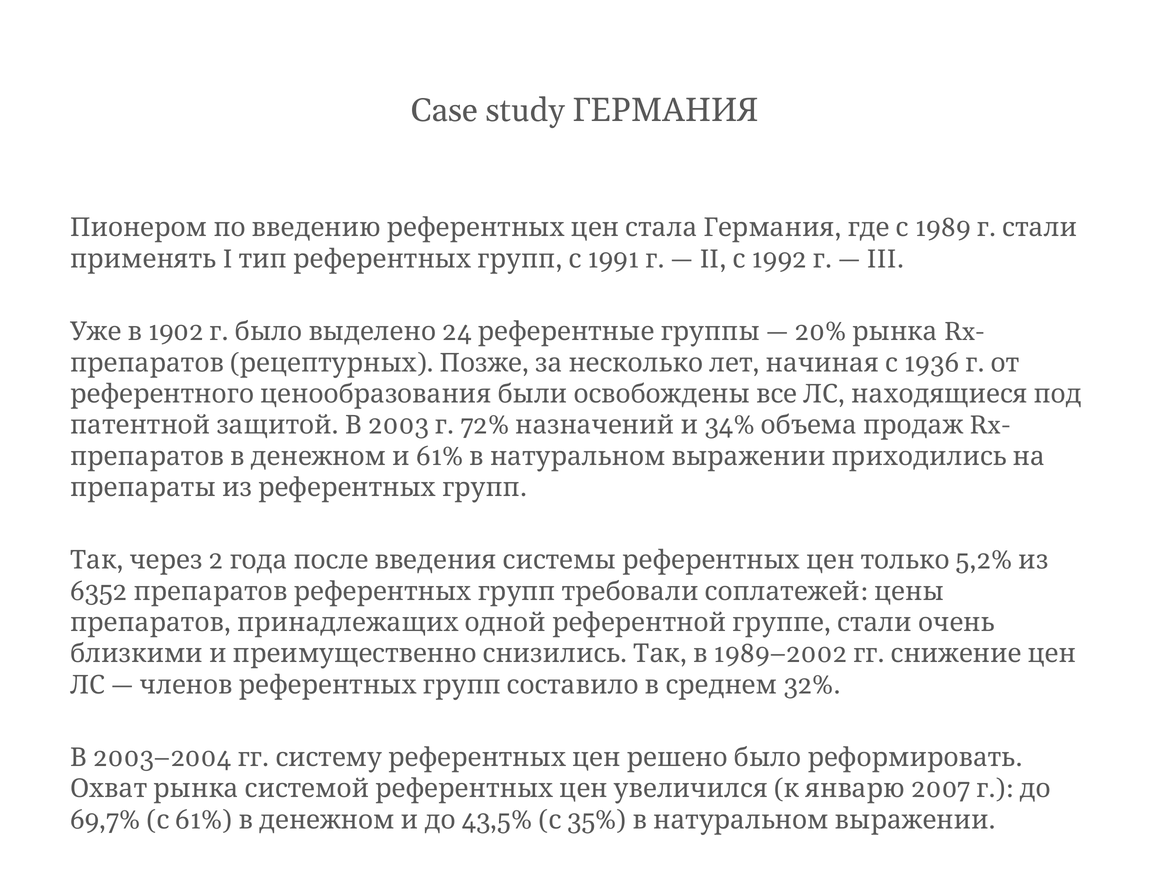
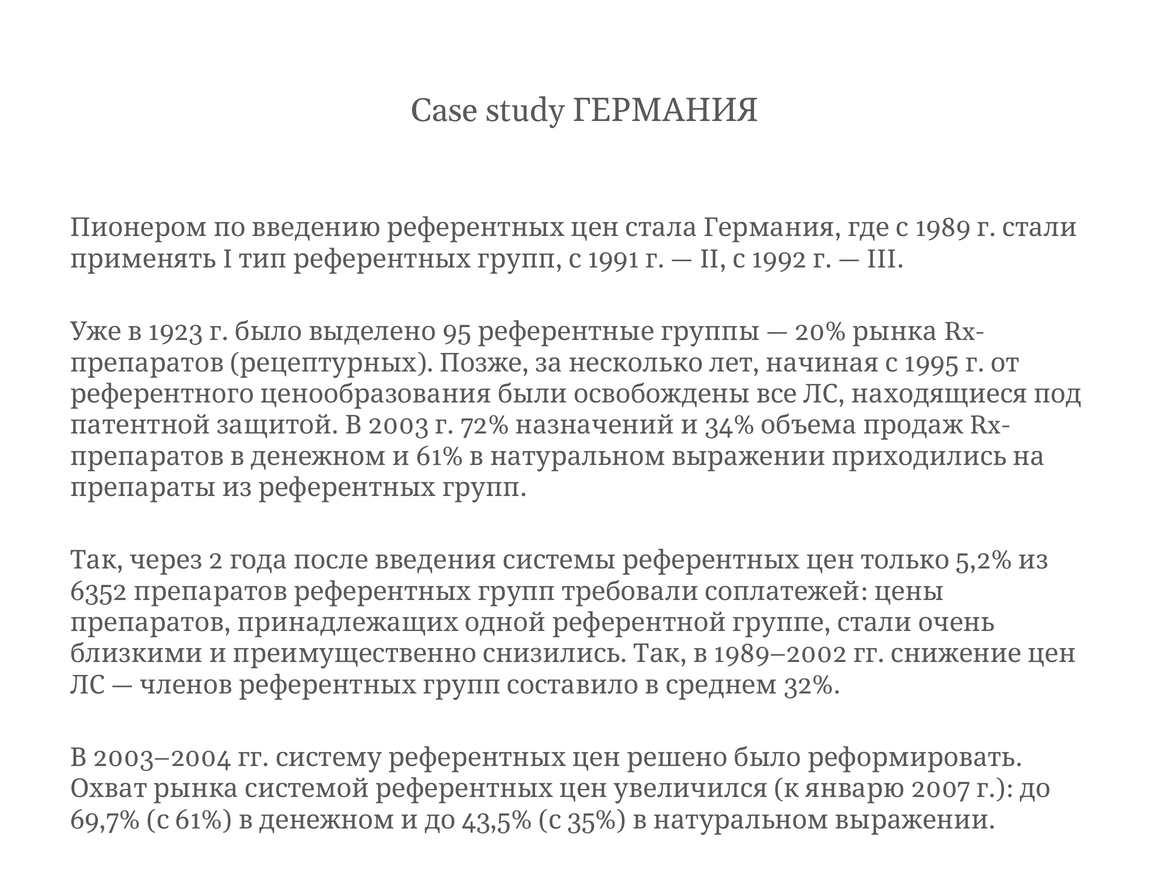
1902: 1902 -> 1923
24: 24 -> 95
1936: 1936 -> 1995
